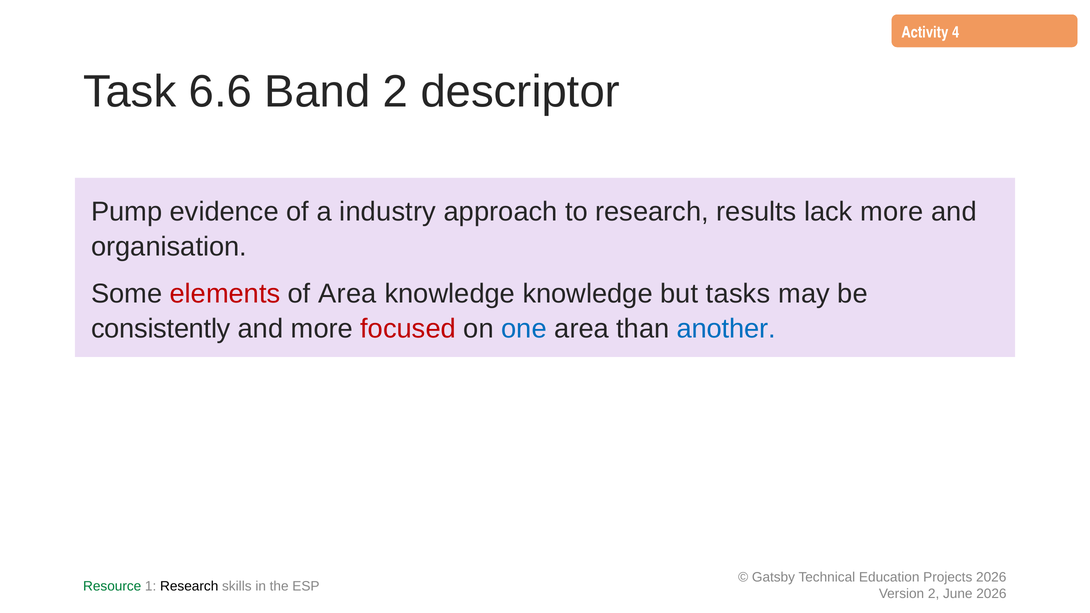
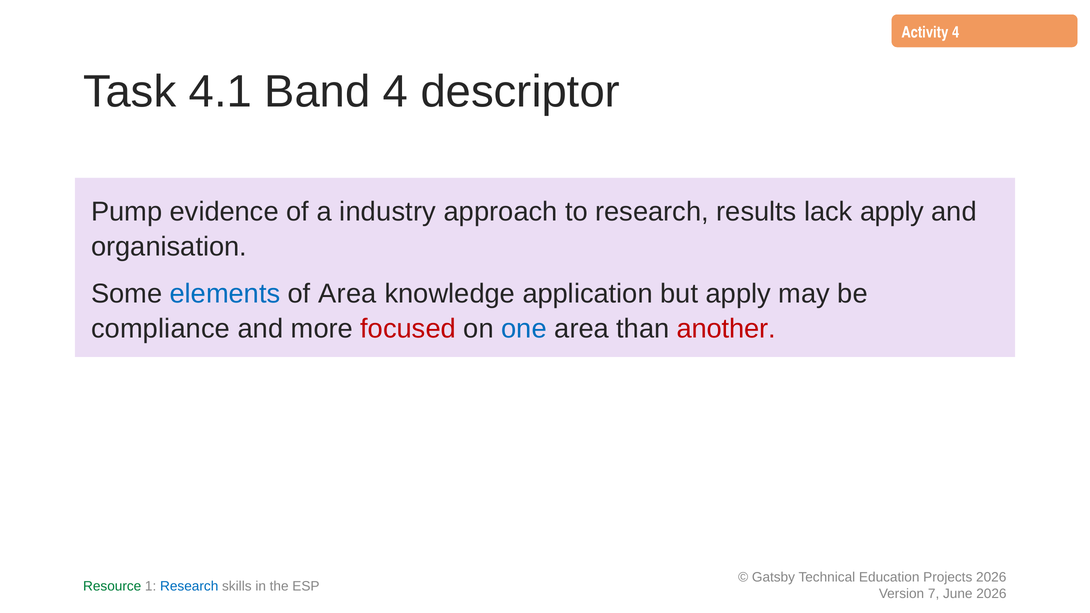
6.6: 6.6 -> 4.1
Band 2: 2 -> 4
lack more: more -> apply
elements colour: red -> blue
knowledge knowledge: knowledge -> application
but tasks: tasks -> apply
consistently: consistently -> compliance
another colour: blue -> red
Research at (189, 586) colour: black -> blue
2 at (934, 594): 2 -> 7
